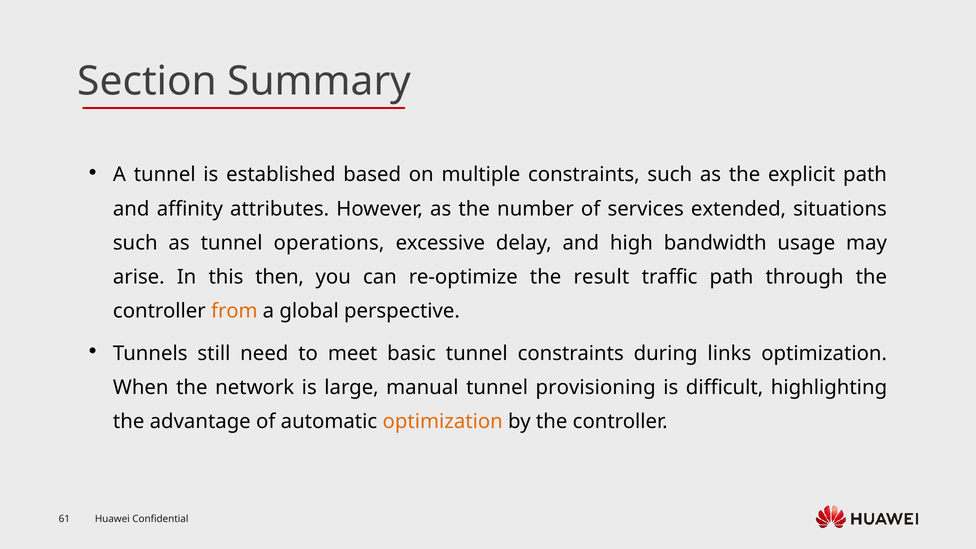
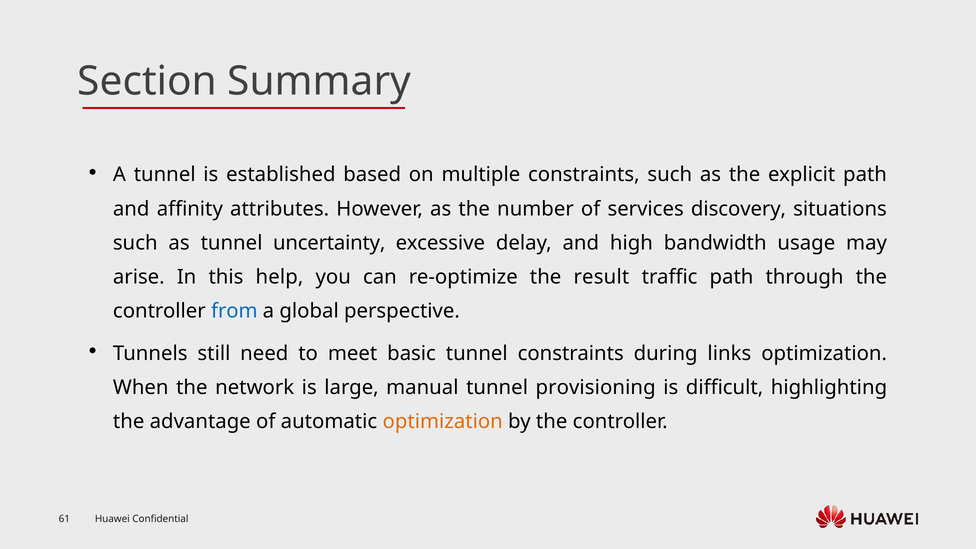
extended: extended -> discovery
operations: operations -> uncertainty
then: then -> help
from colour: orange -> blue
